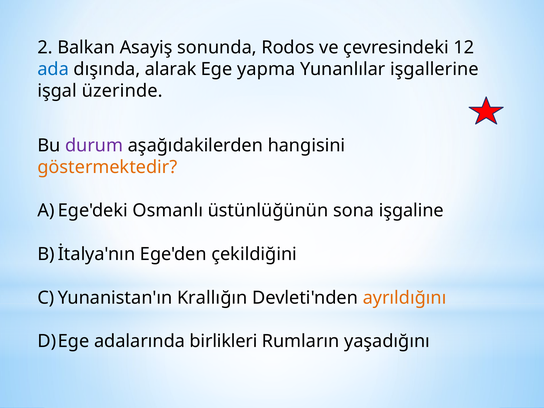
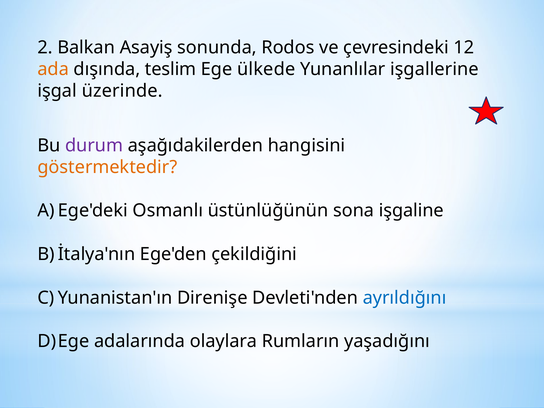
ada colour: blue -> orange
alarak: alarak -> teslim
yapma: yapma -> ülkede
Krallığın: Krallığın -> Direnişe
ayrıldığını colour: orange -> blue
birlikleri: birlikleri -> olaylara
